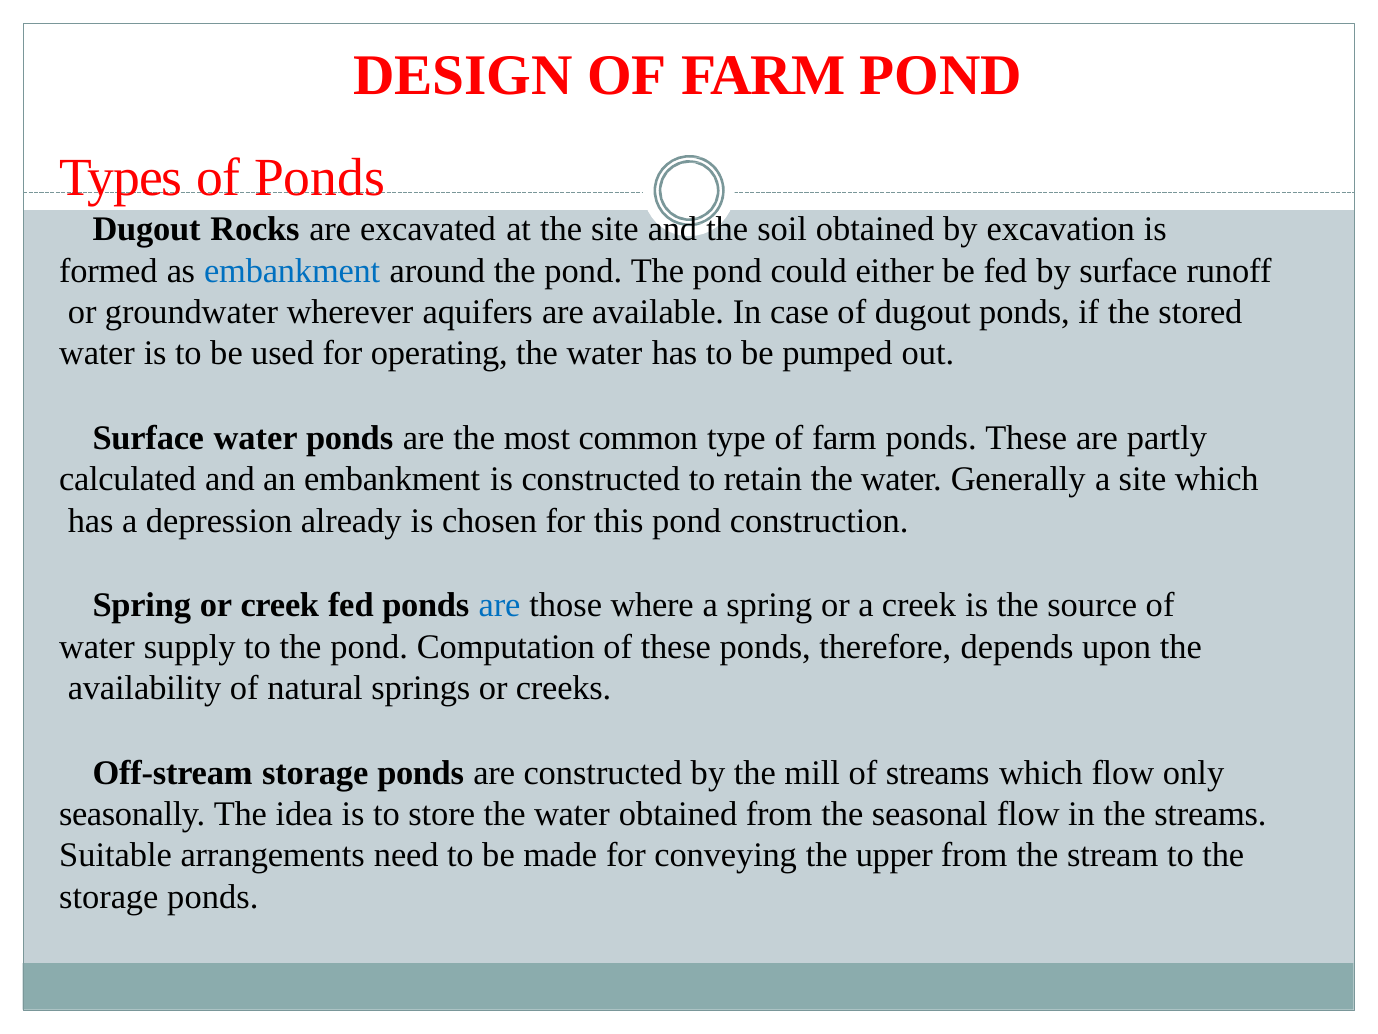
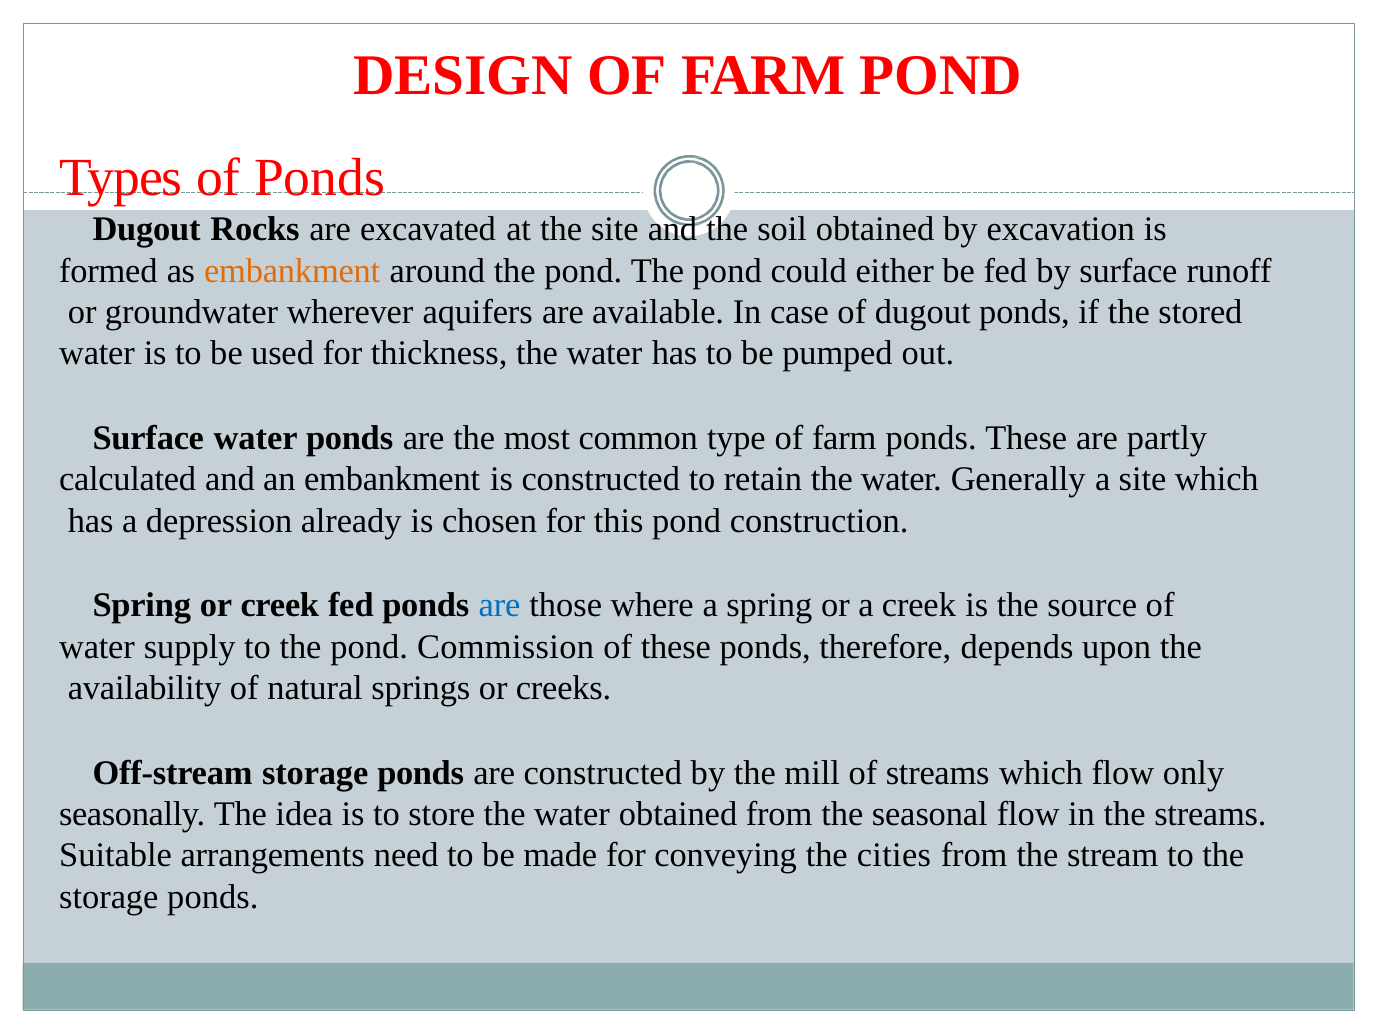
embankment at (292, 271) colour: blue -> orange
operating: operating -> thickness
Computation: Computation -> Commission
upper: upper -> cities
